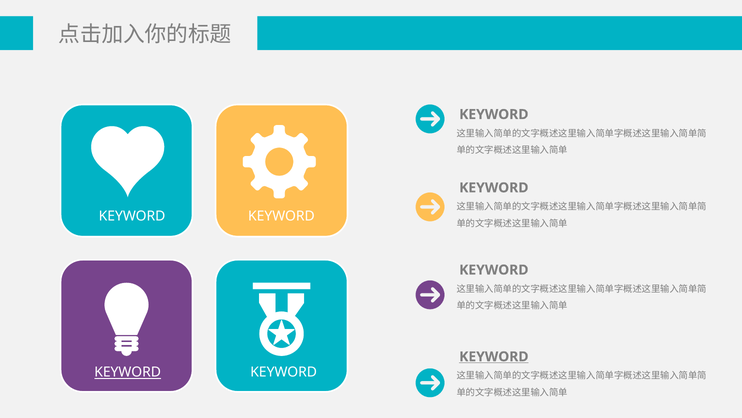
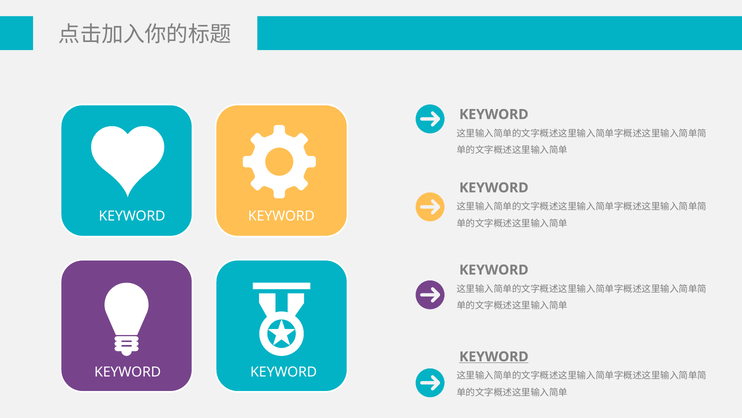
KEYWORD at (128, 372) underline: present -> none
